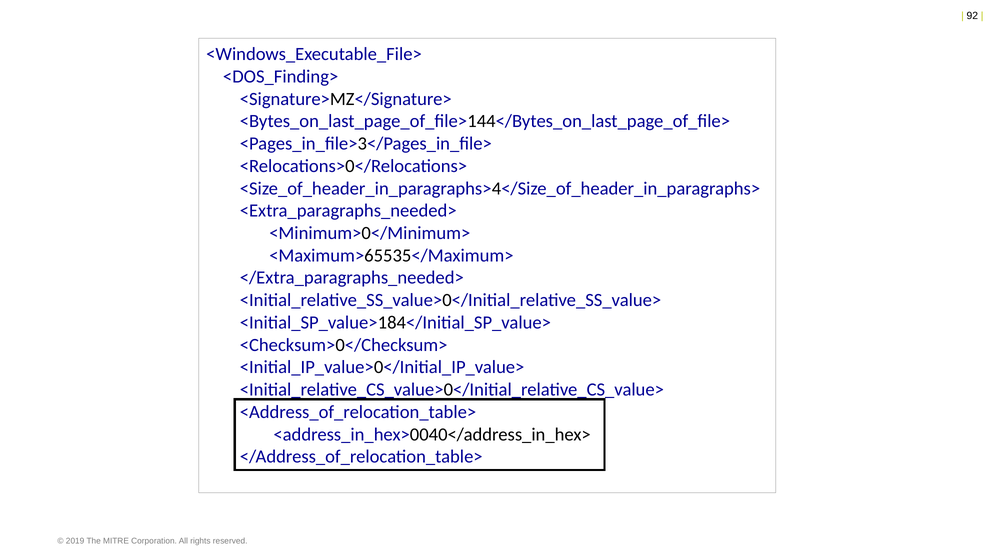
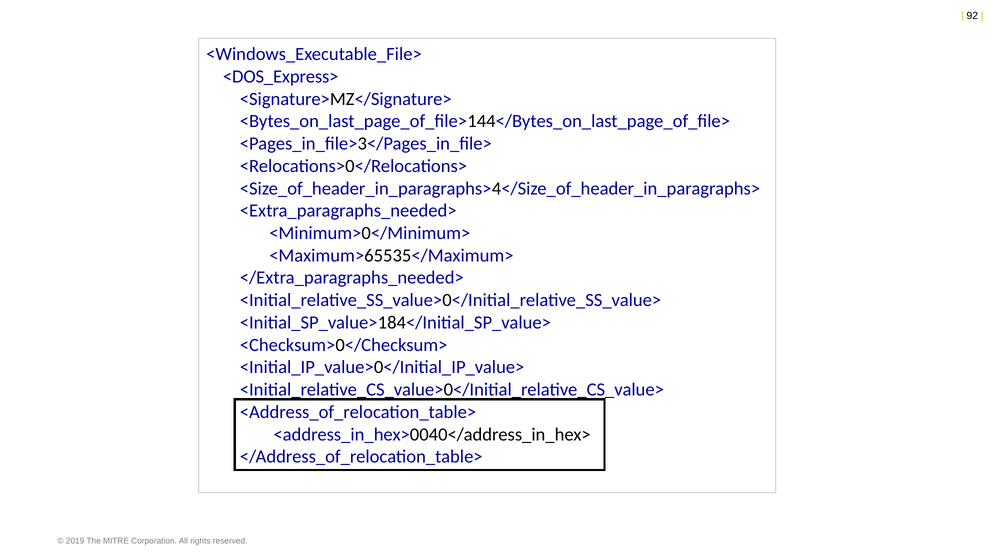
<DOS_Finding>: <DOS_Finding> -> <DOS_Express>
